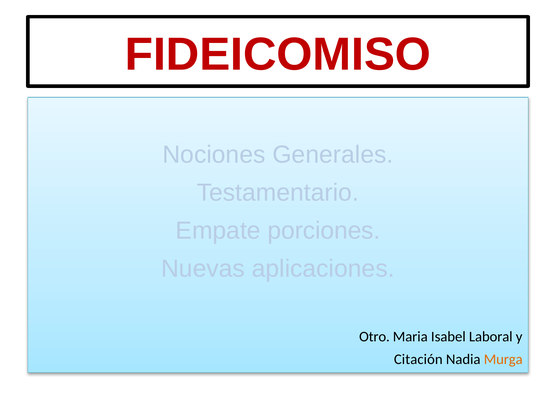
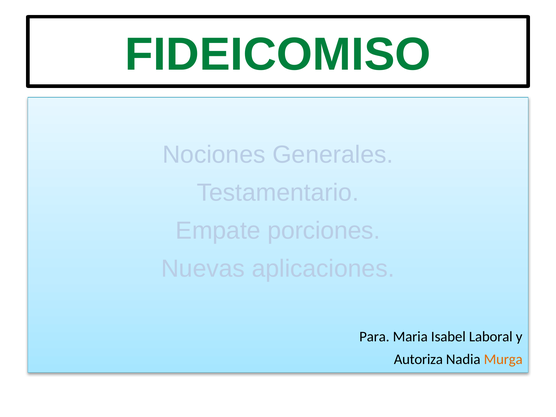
FIDEICOMISO colour: red -> green
Otro: Otro -> Para
Citación: Citación -> Autoriza
